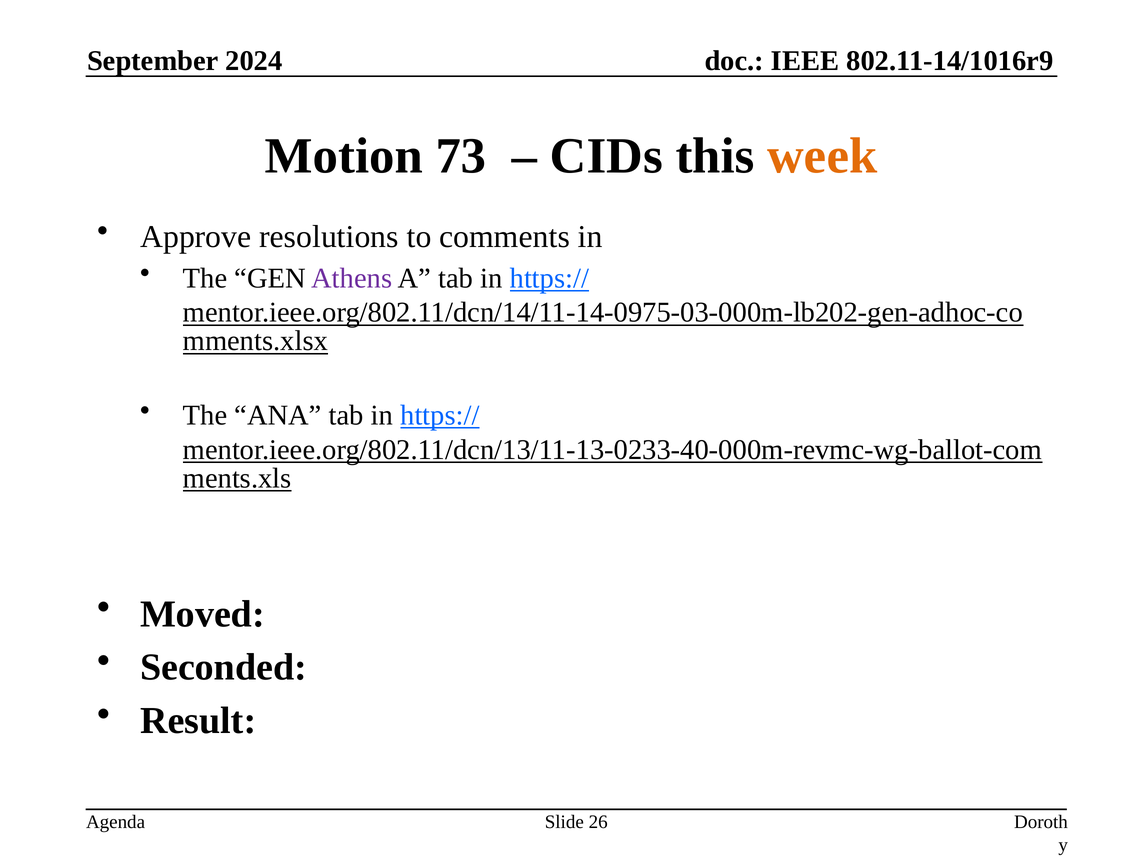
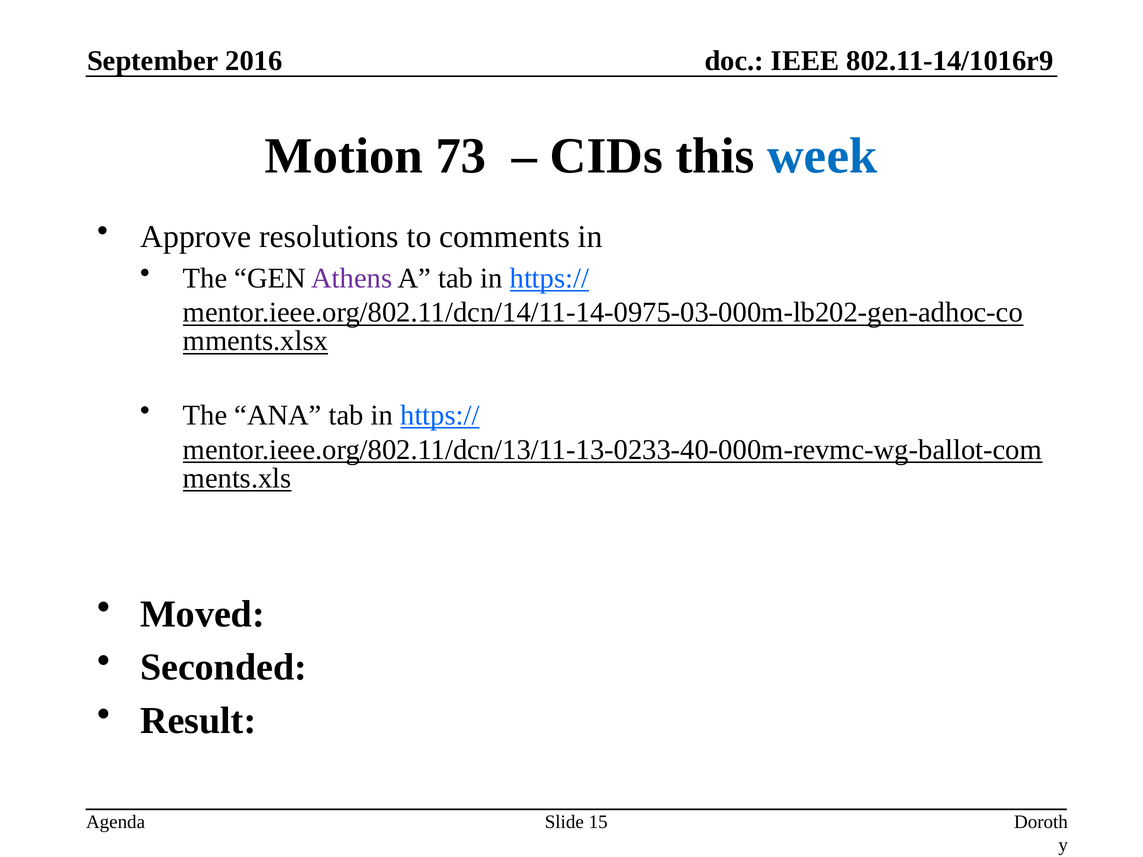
2024: 2024 -> 2016
week colour: orange -> blue
26: 26 -> 15
